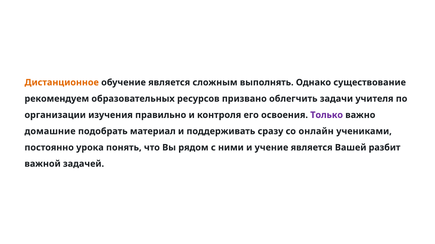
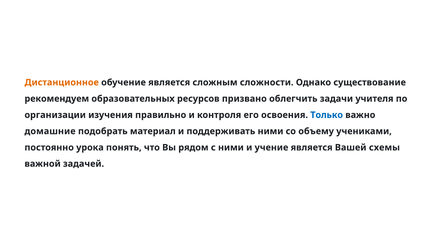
выполнять: выполнять -> сложности
Только colour: purple -> blue
поддерживать сразу: сразу -> ними
онлайн: онлайн -> объему
разбит: разбит -> схемы
